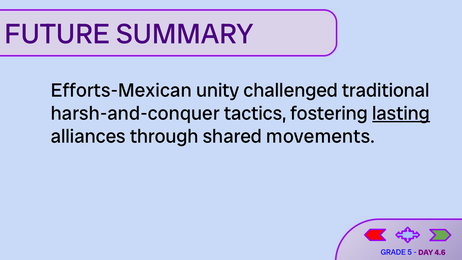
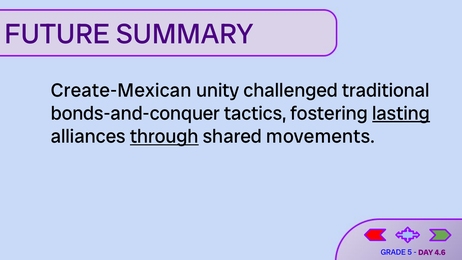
Efforts-Mexican: Efforts-Mexican -> Create-Mexican
harsh-and-conquer: harsh-and-conquer -> bonds-and-conquer
through underline: none -> present
